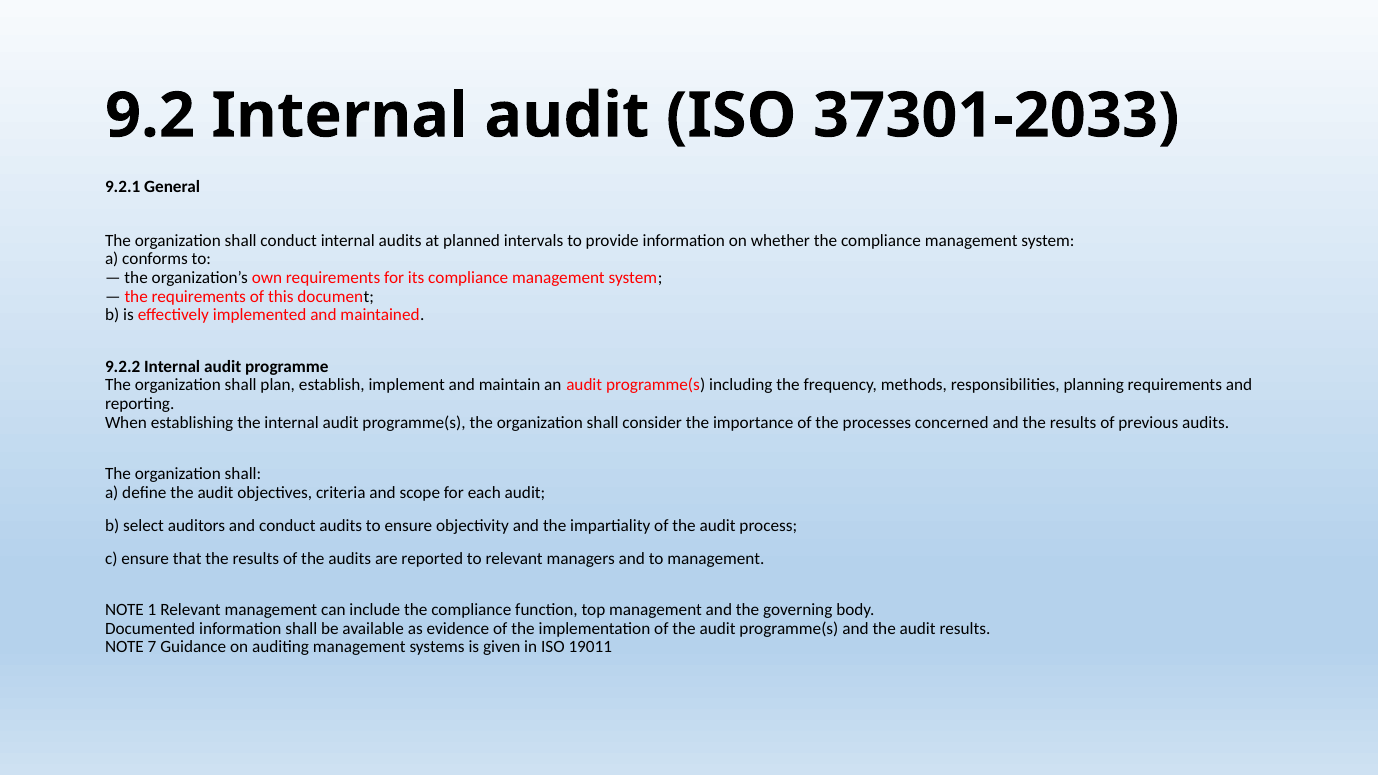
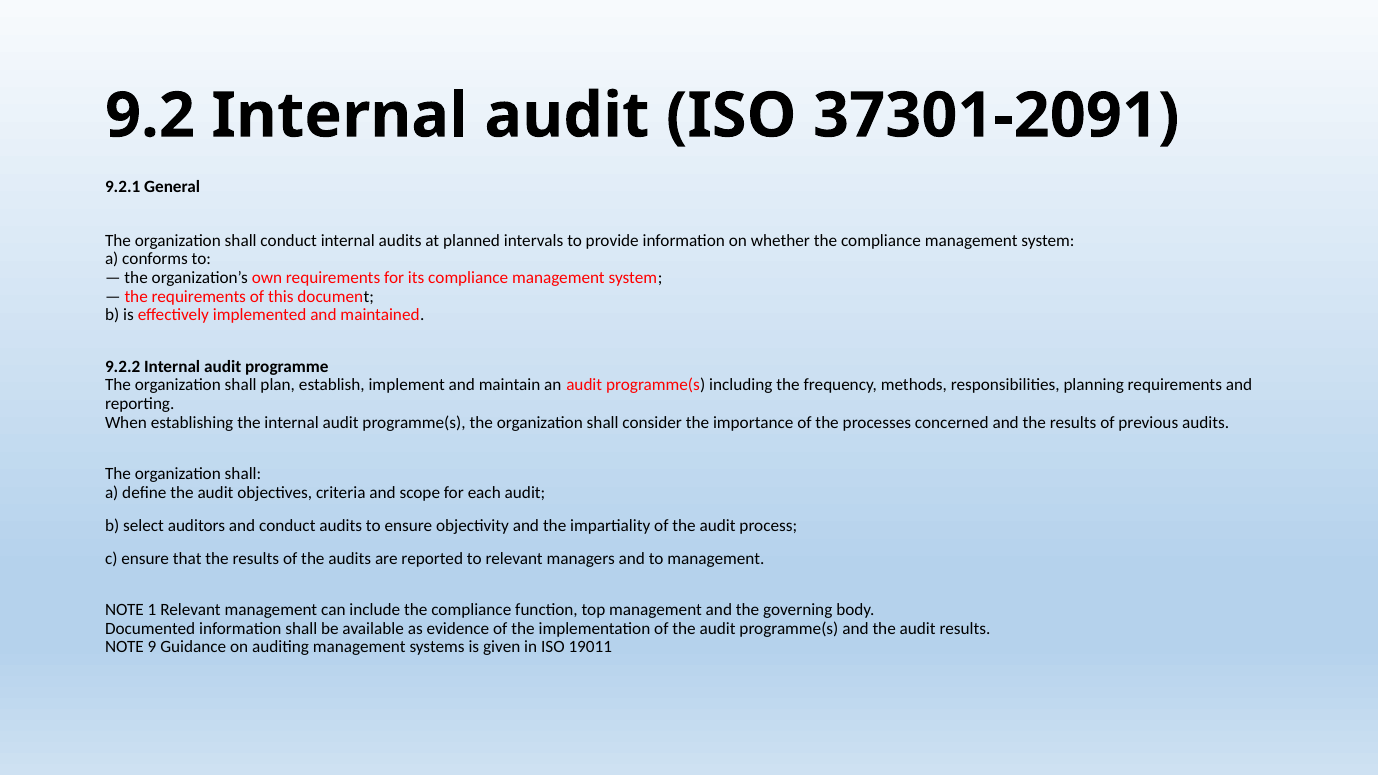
37301-2033: 37301-2033 -> 37301-2091
7: 7 -> 9
